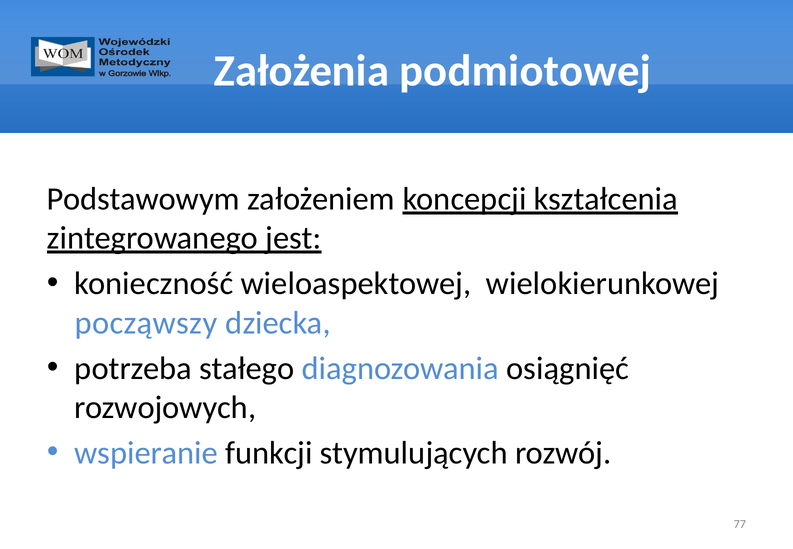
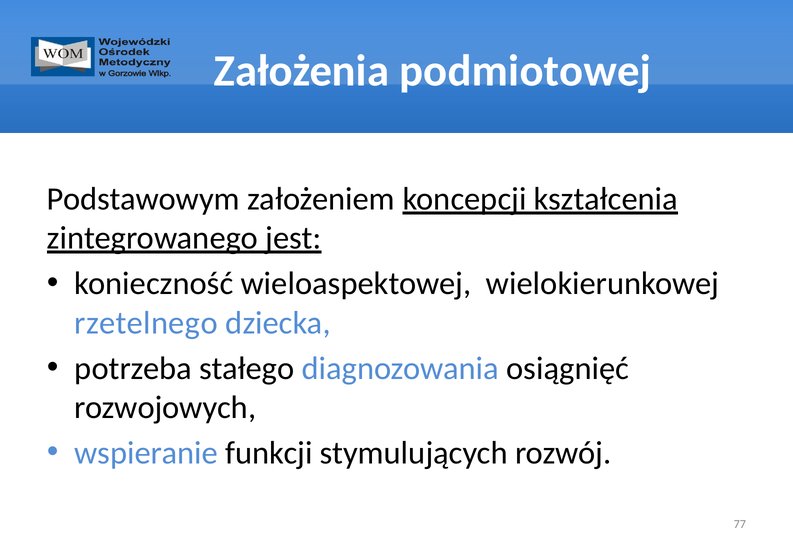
począwszy: począwszy -> rzetelnego
